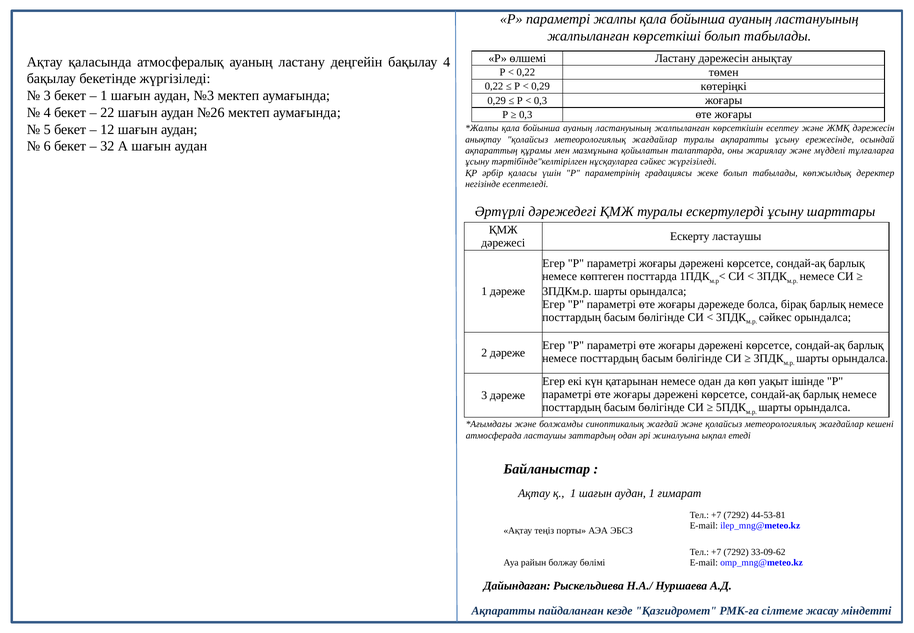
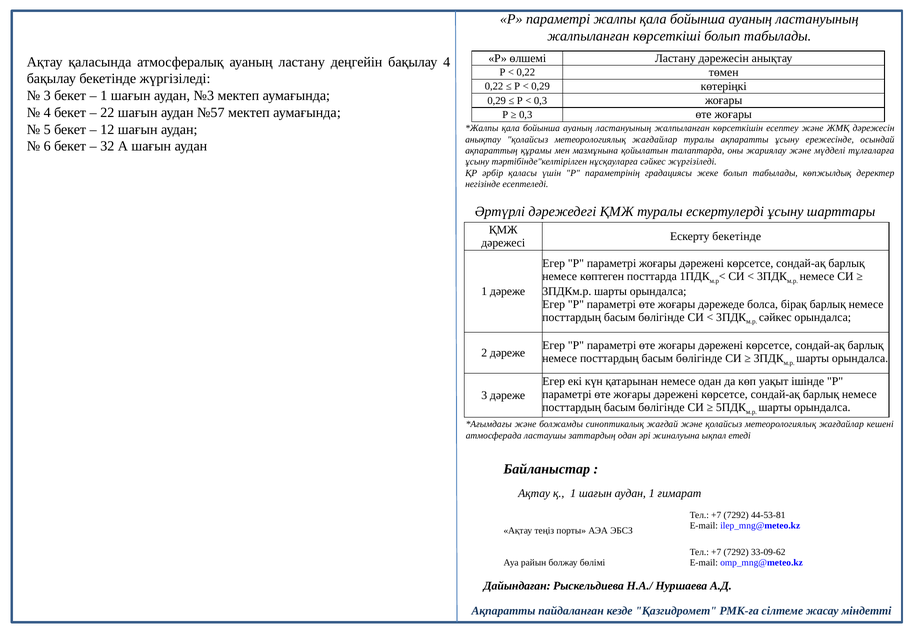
№26: №26 -> №57
Ескерту ластаушы: ластаушы -> бекетінде
